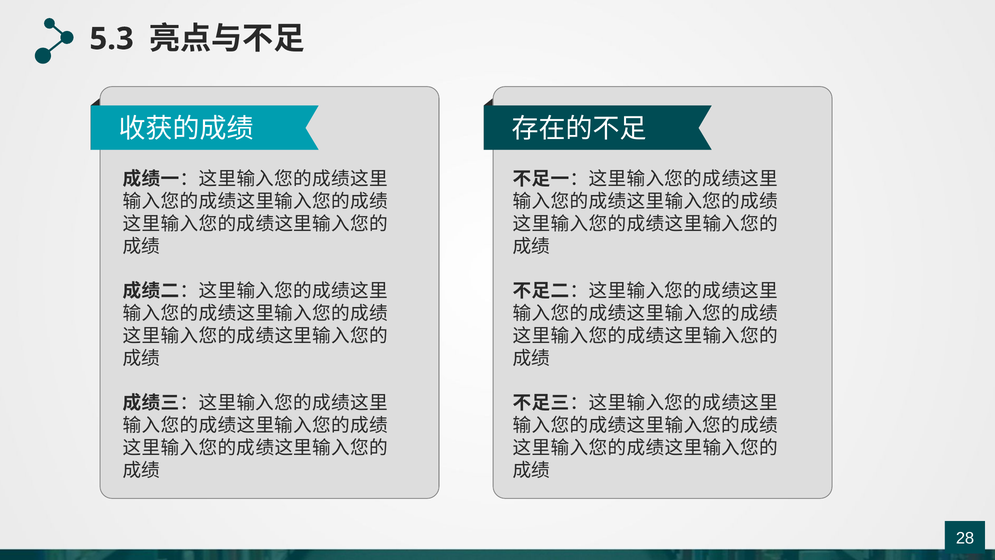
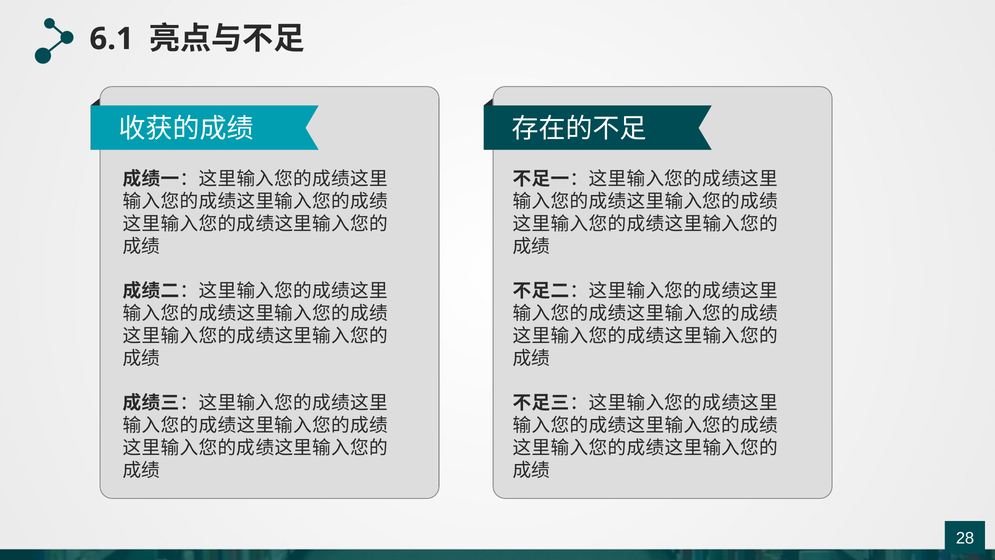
5.3: 5.3 -> 6.1
